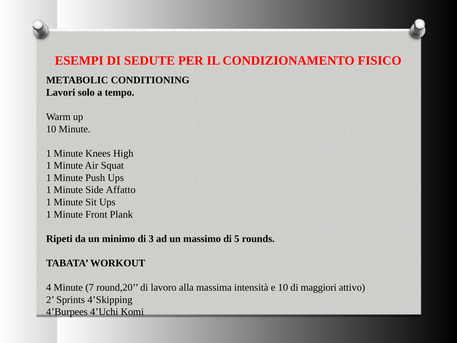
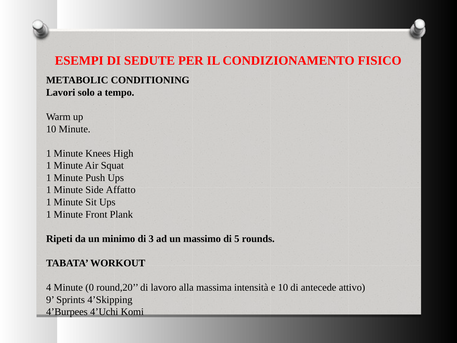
7: 7 -> 0
maggiori: maggiori -> antecede
2: 2 -> 9
